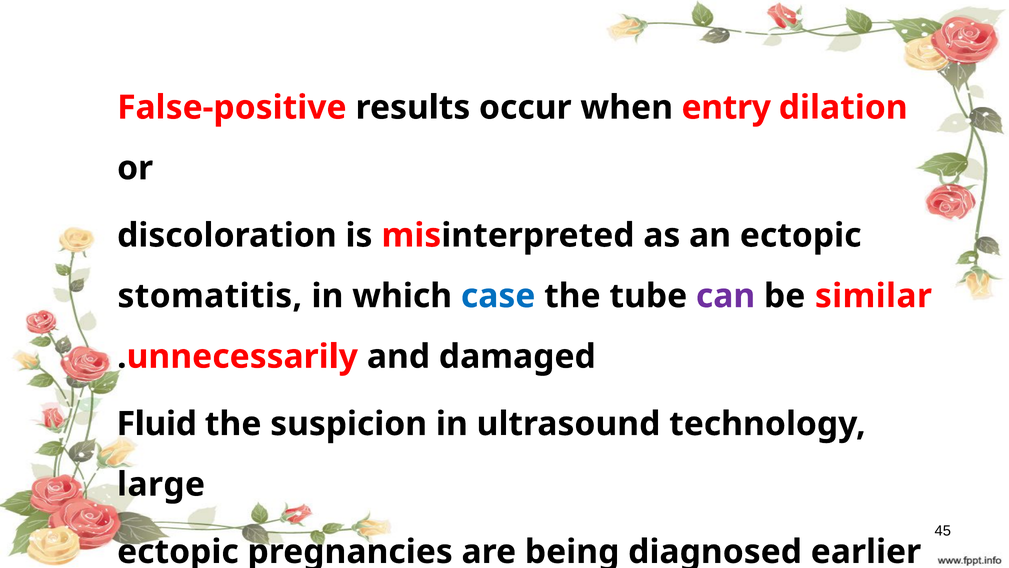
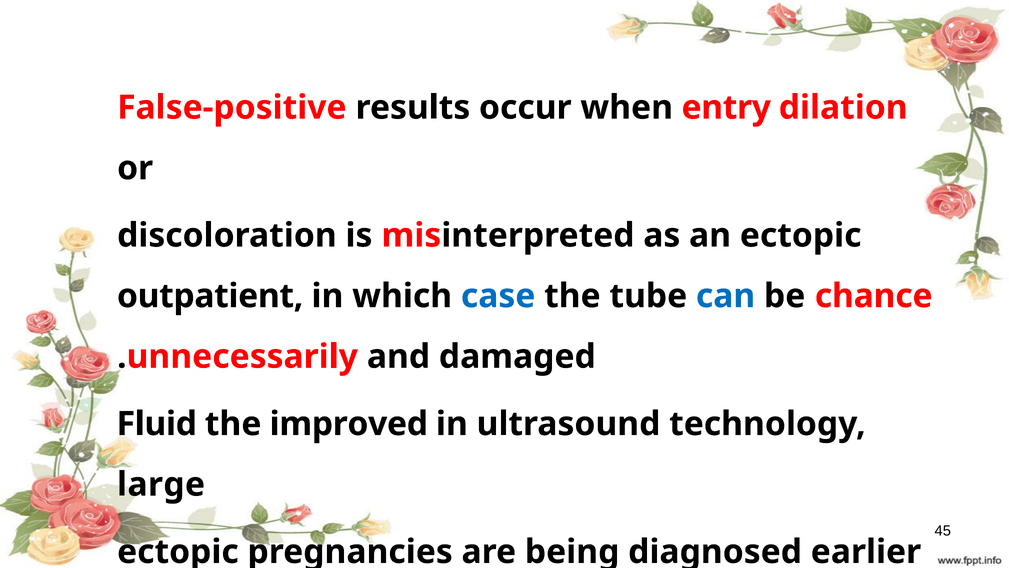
stomatitis: stomatitis -> outpatient
can colour: purple -> blue
similar: similar -> chance
suspicion: suspicion -> improved
